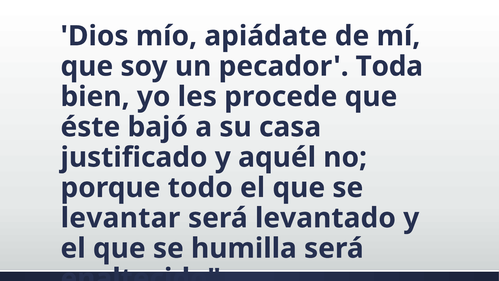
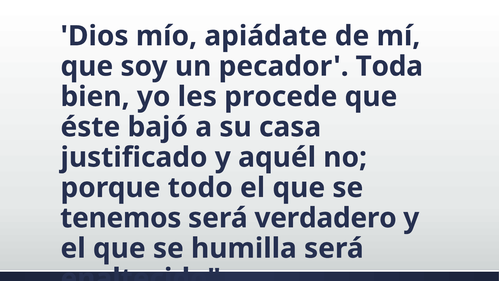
levantar: levantar -> tenemos
levantado: levantado -> verdadero
